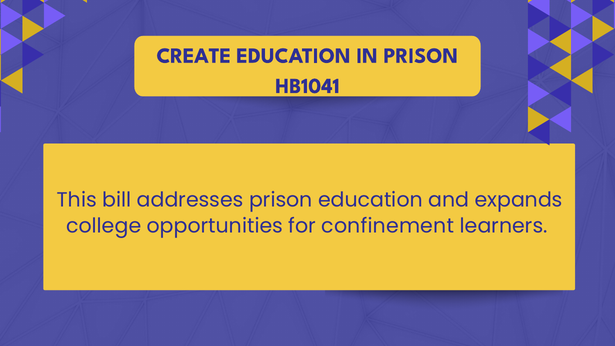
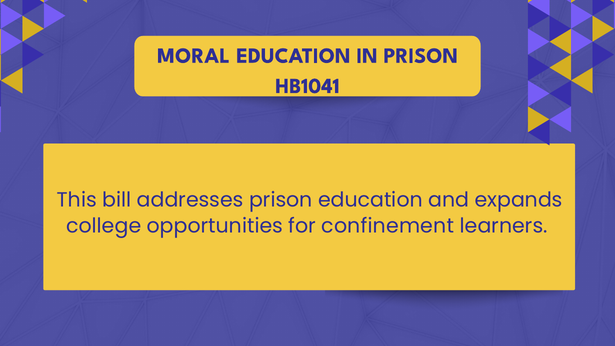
CREATE: CREATE -> MORAL
